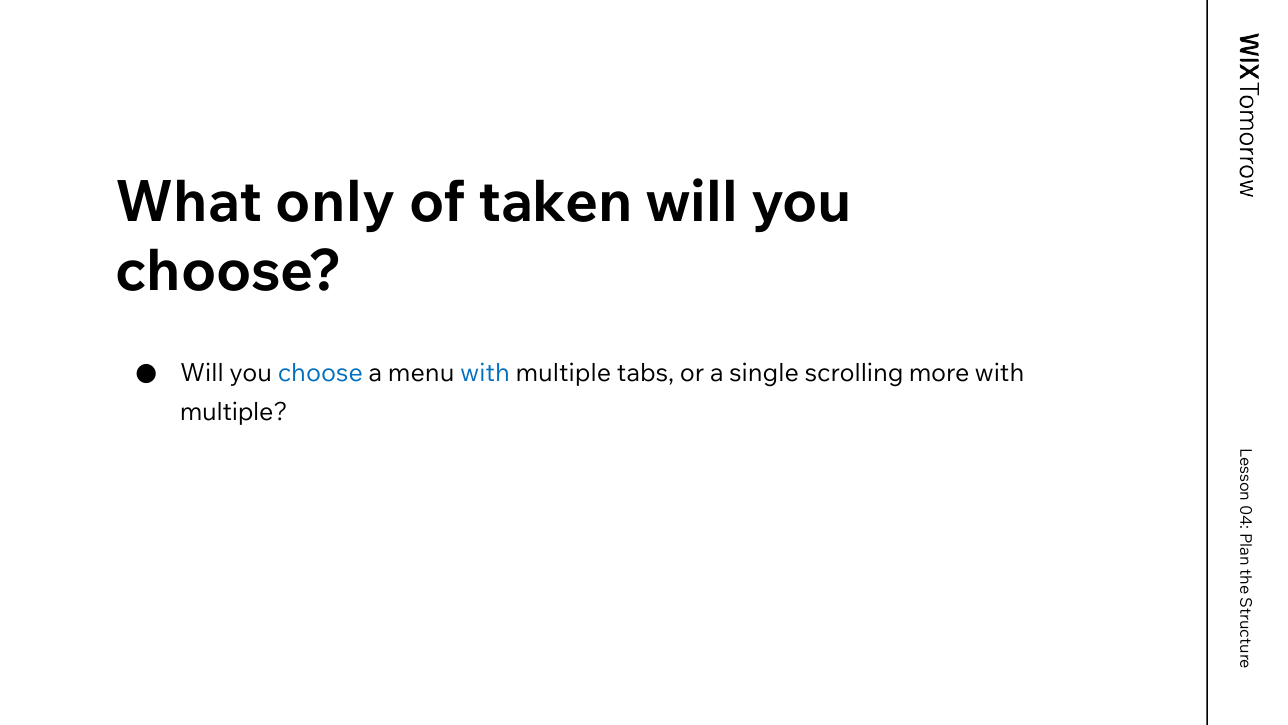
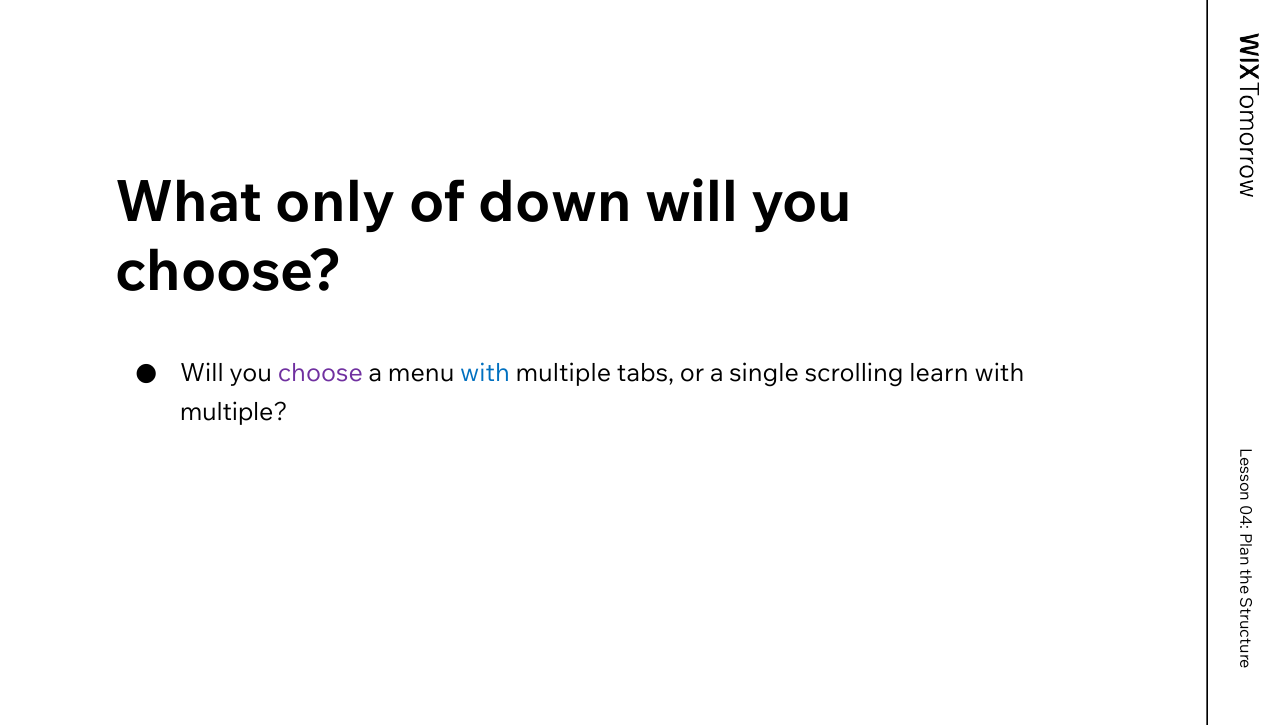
taken: taken -> down
choose at (320, 373) colour: blue -> purple
more: more -> learn
